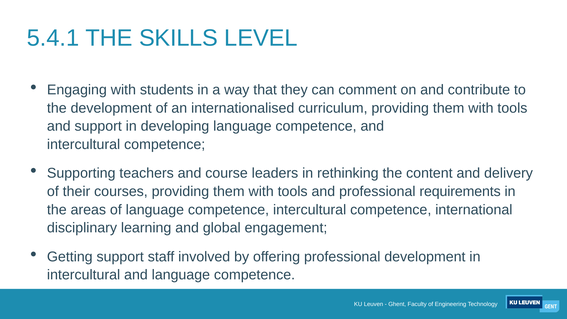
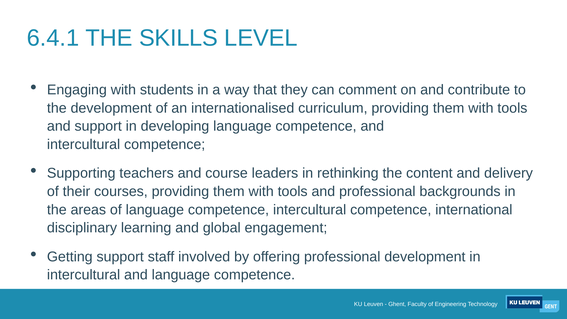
5.4.1: 5.4.1 -> 6.4.1
requirements: requirements -> backgrounds
